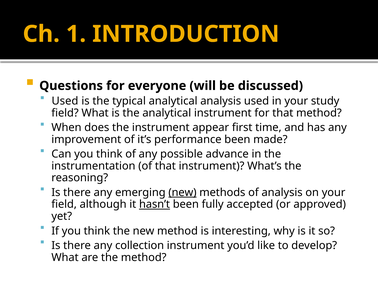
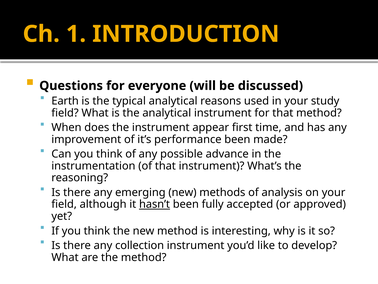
Used at (65, 101): Used -> Earth
analytical analysis: analysis -> reasons
new at (182, 192) underline: present -> none
